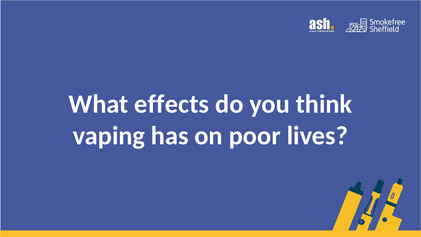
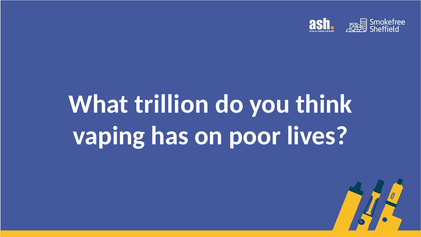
effects: effects -> trillion
